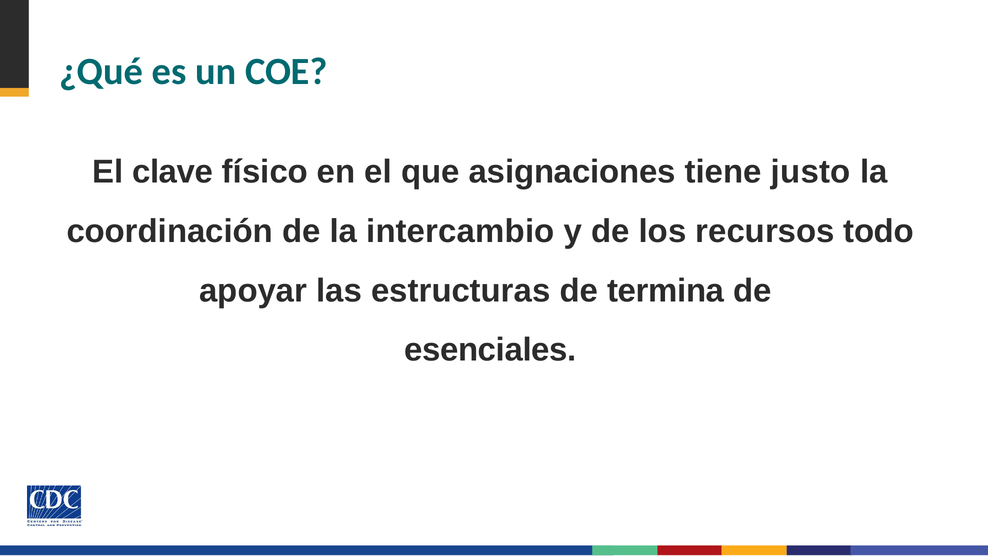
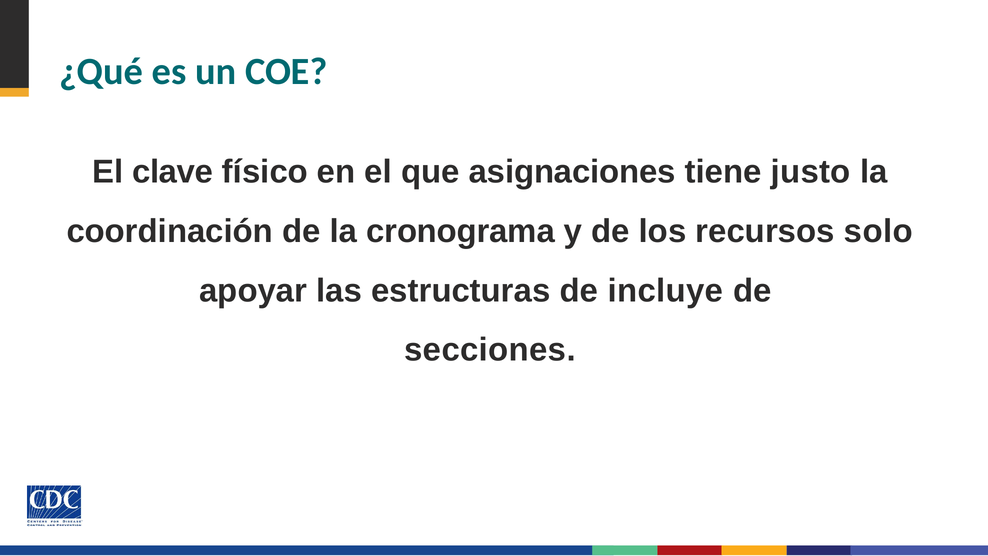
intercambio: intercambio -> cronograma
todo: todo -> solo
termina: termina -> incluye
esenciales: esenciales -> secciones
